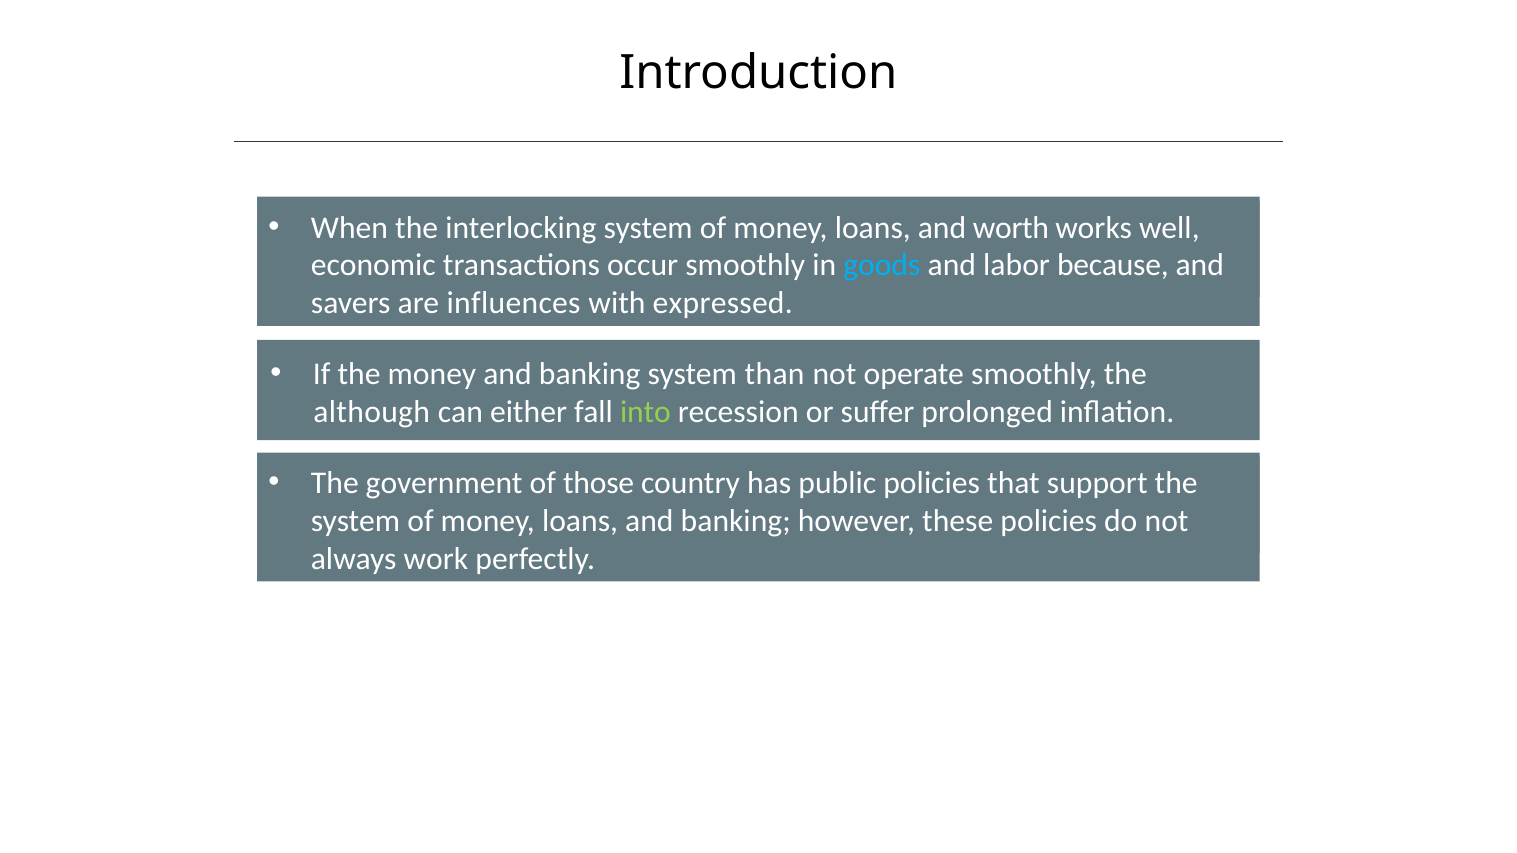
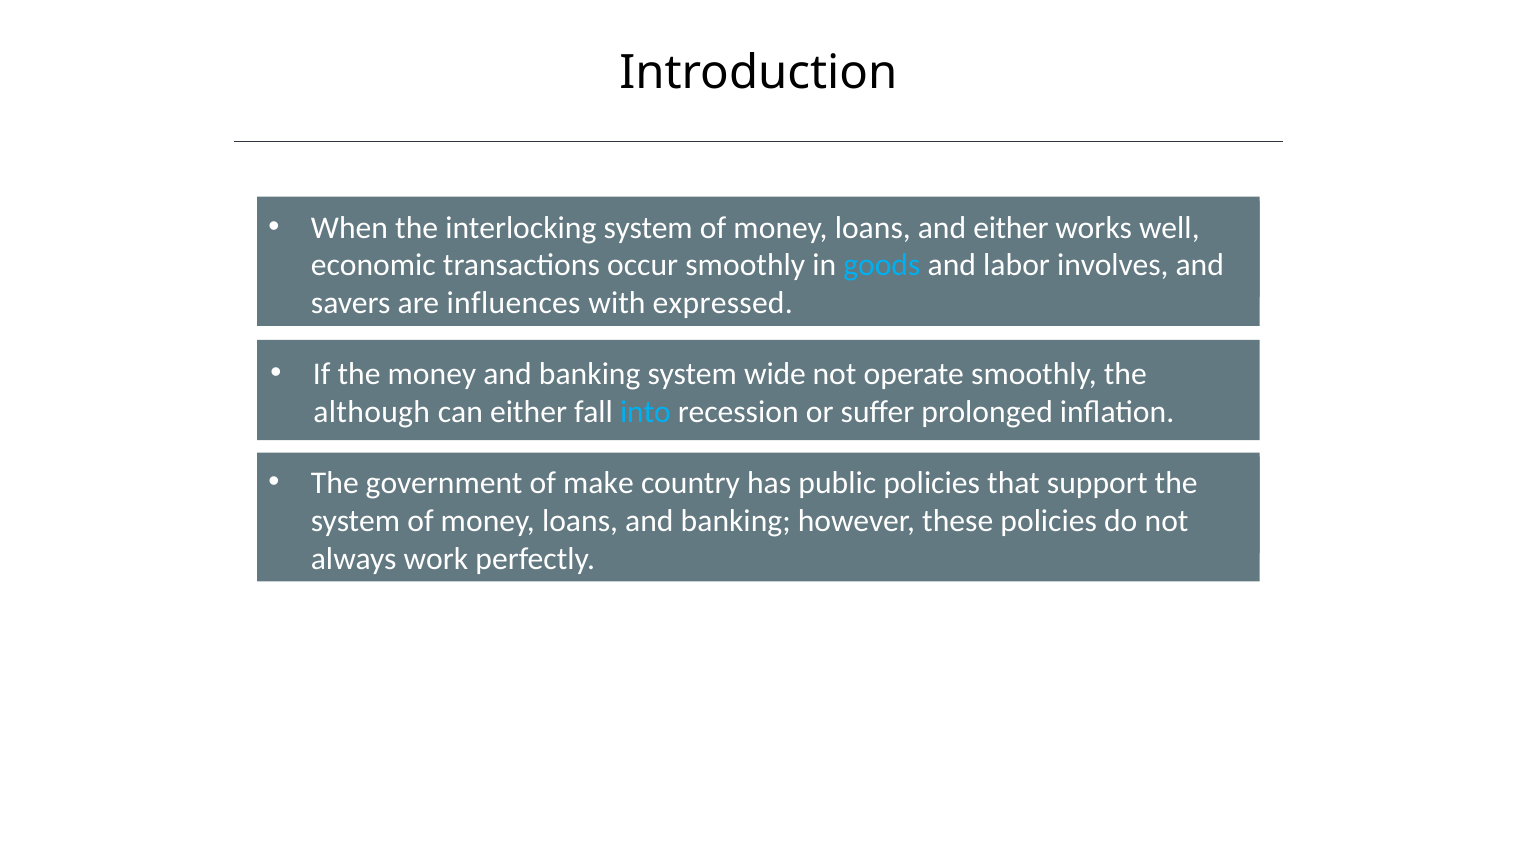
and worth: worth -> either
because: because -> involves
than: than -> wide
into colour: light green -> light blue
those: those -> make
